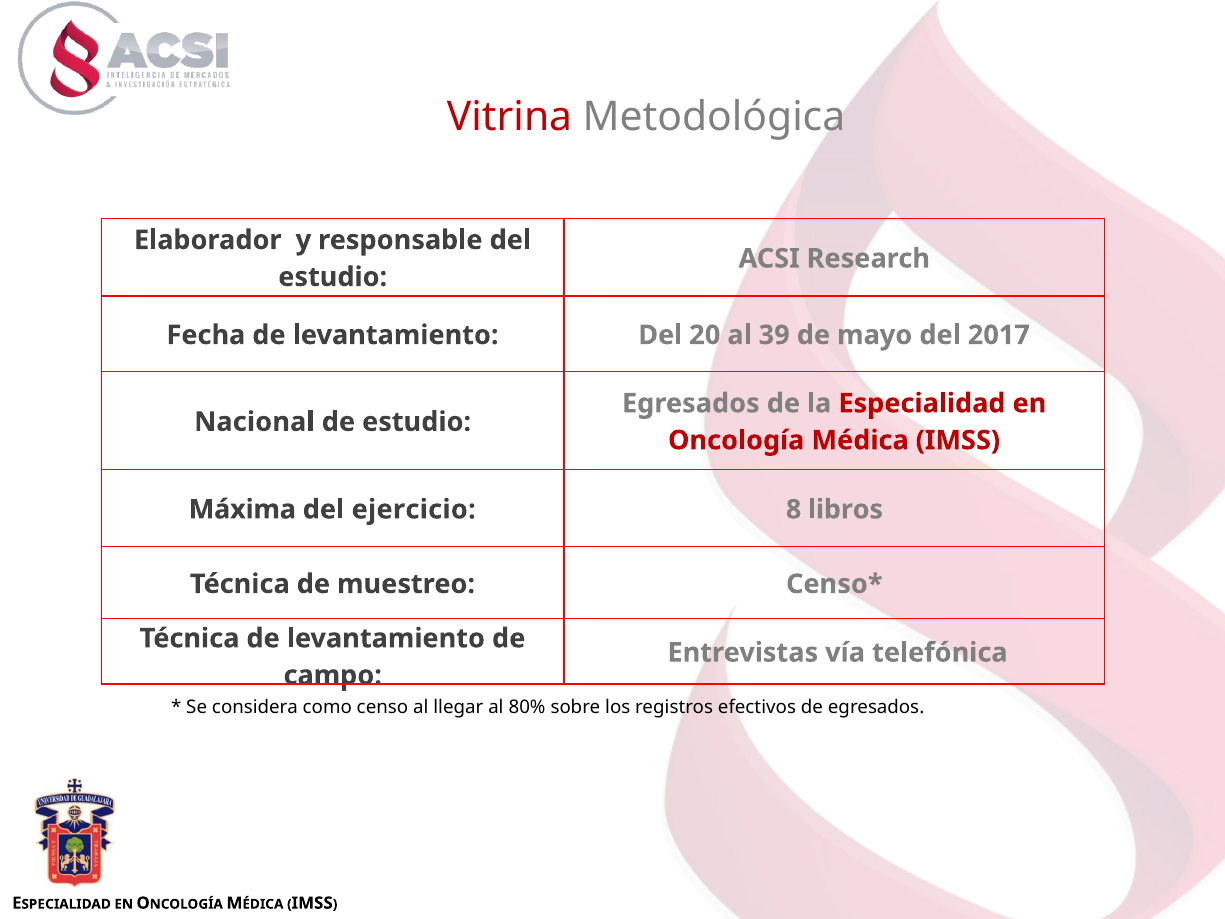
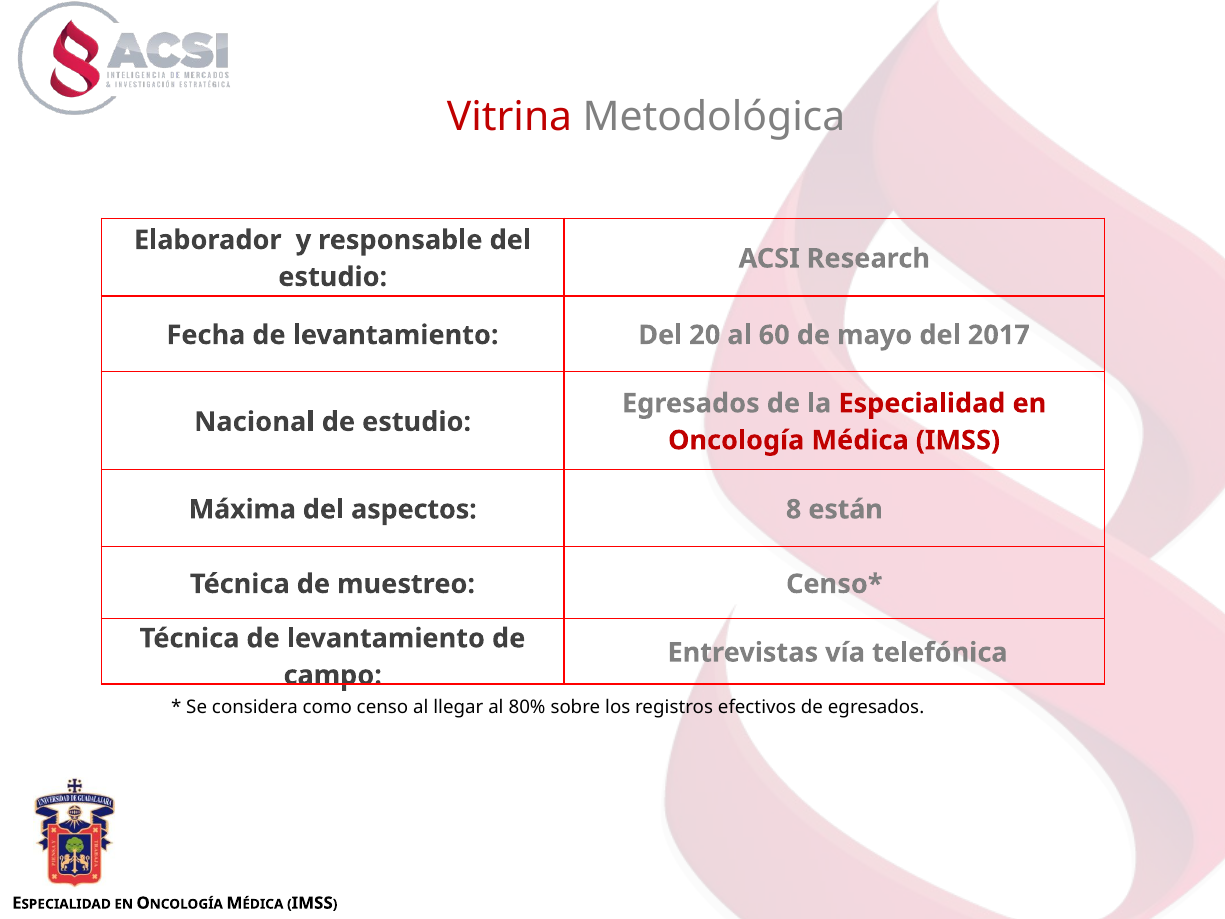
39: 39 -> 60
ejercicio: ejercicio -> aspectos
libros: libros -> están
